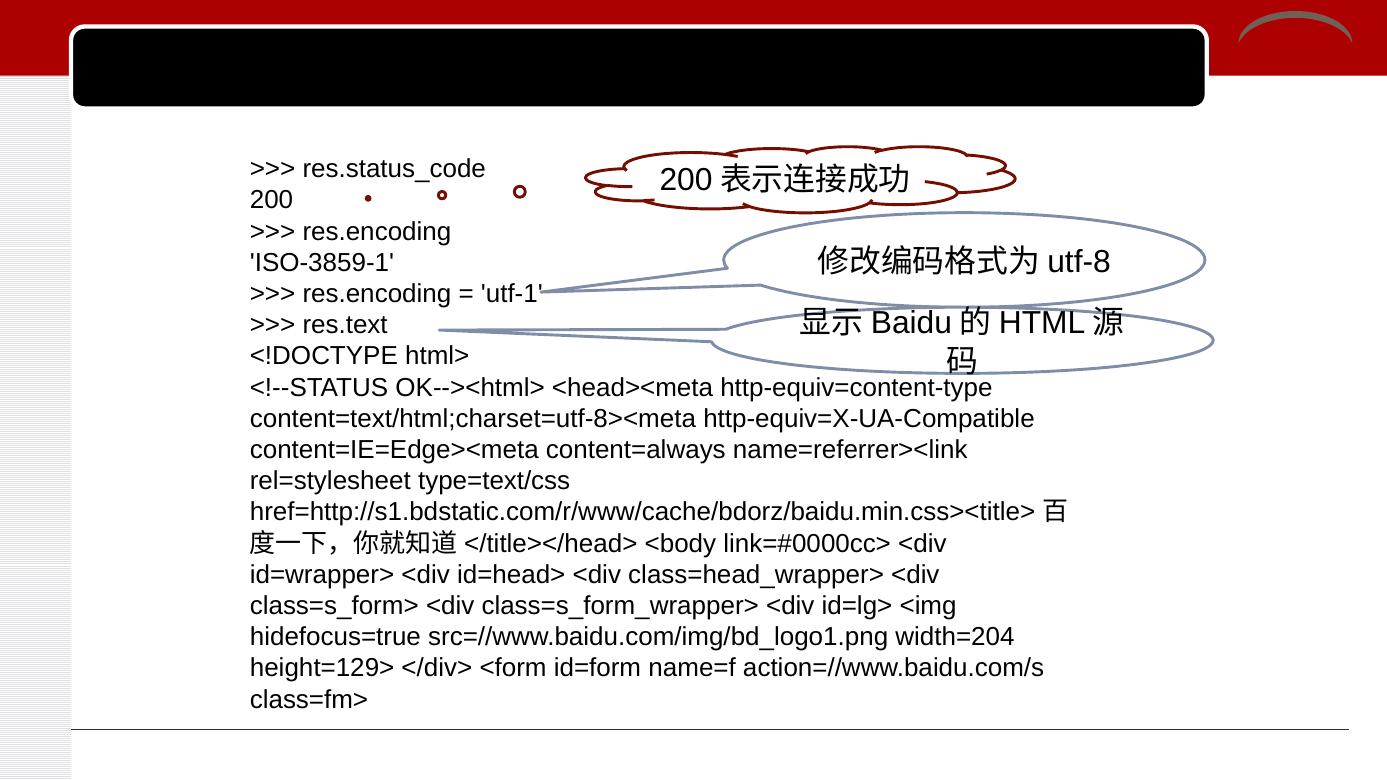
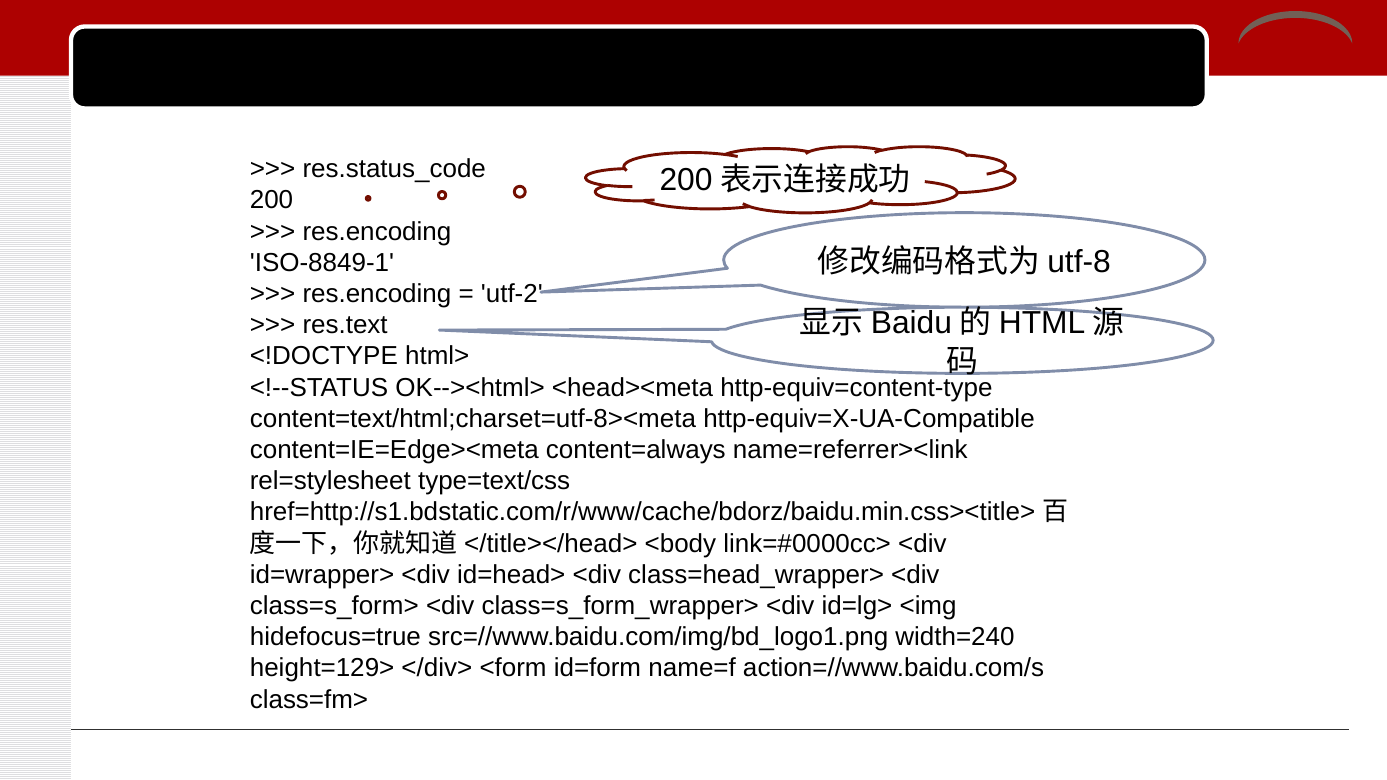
ISO-3859-1: ISO-3859-1 -> ISO-8849-1
utf-1: utf-1 -> utf-2
width=204: width=204 -> width=240
